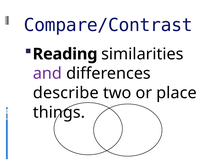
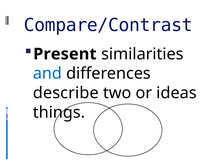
Reading: Reading -> Present
and colour: purple -> blue
place: place -> ideas
